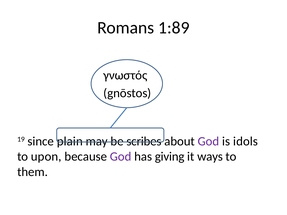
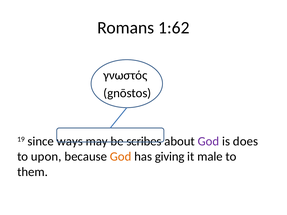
1:89: 1:89 -> 1:62
plain: plain -> ways
idols: idols -> does
God at (121, 157) colour: purple -> orange
ways: ways -> male
